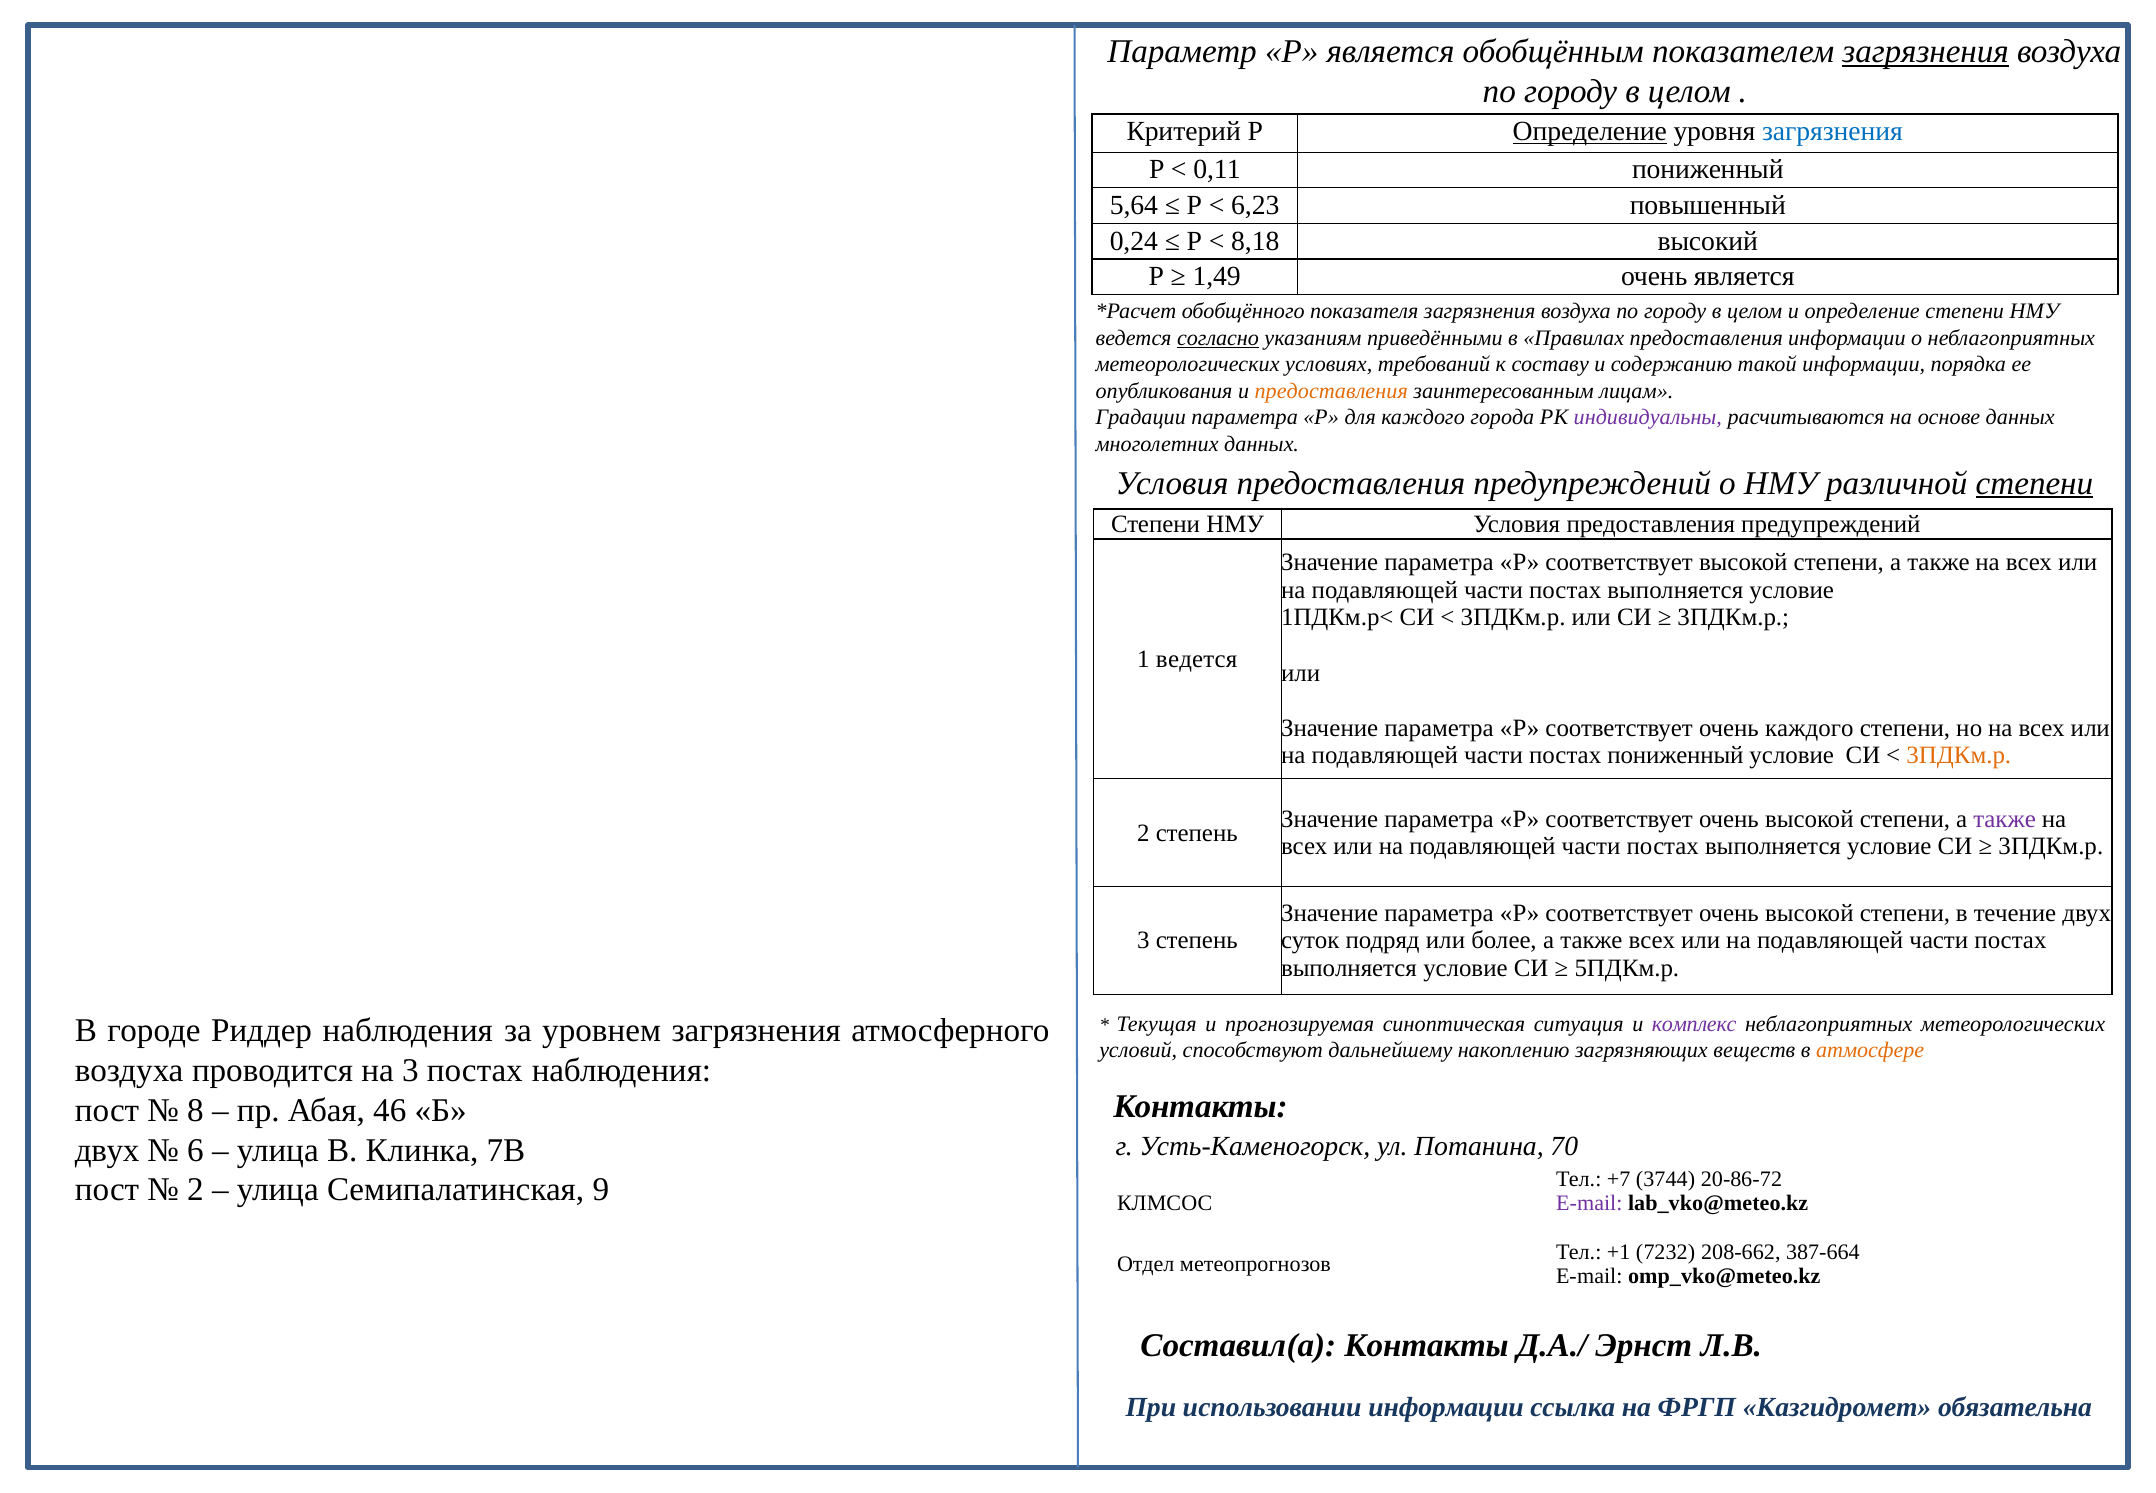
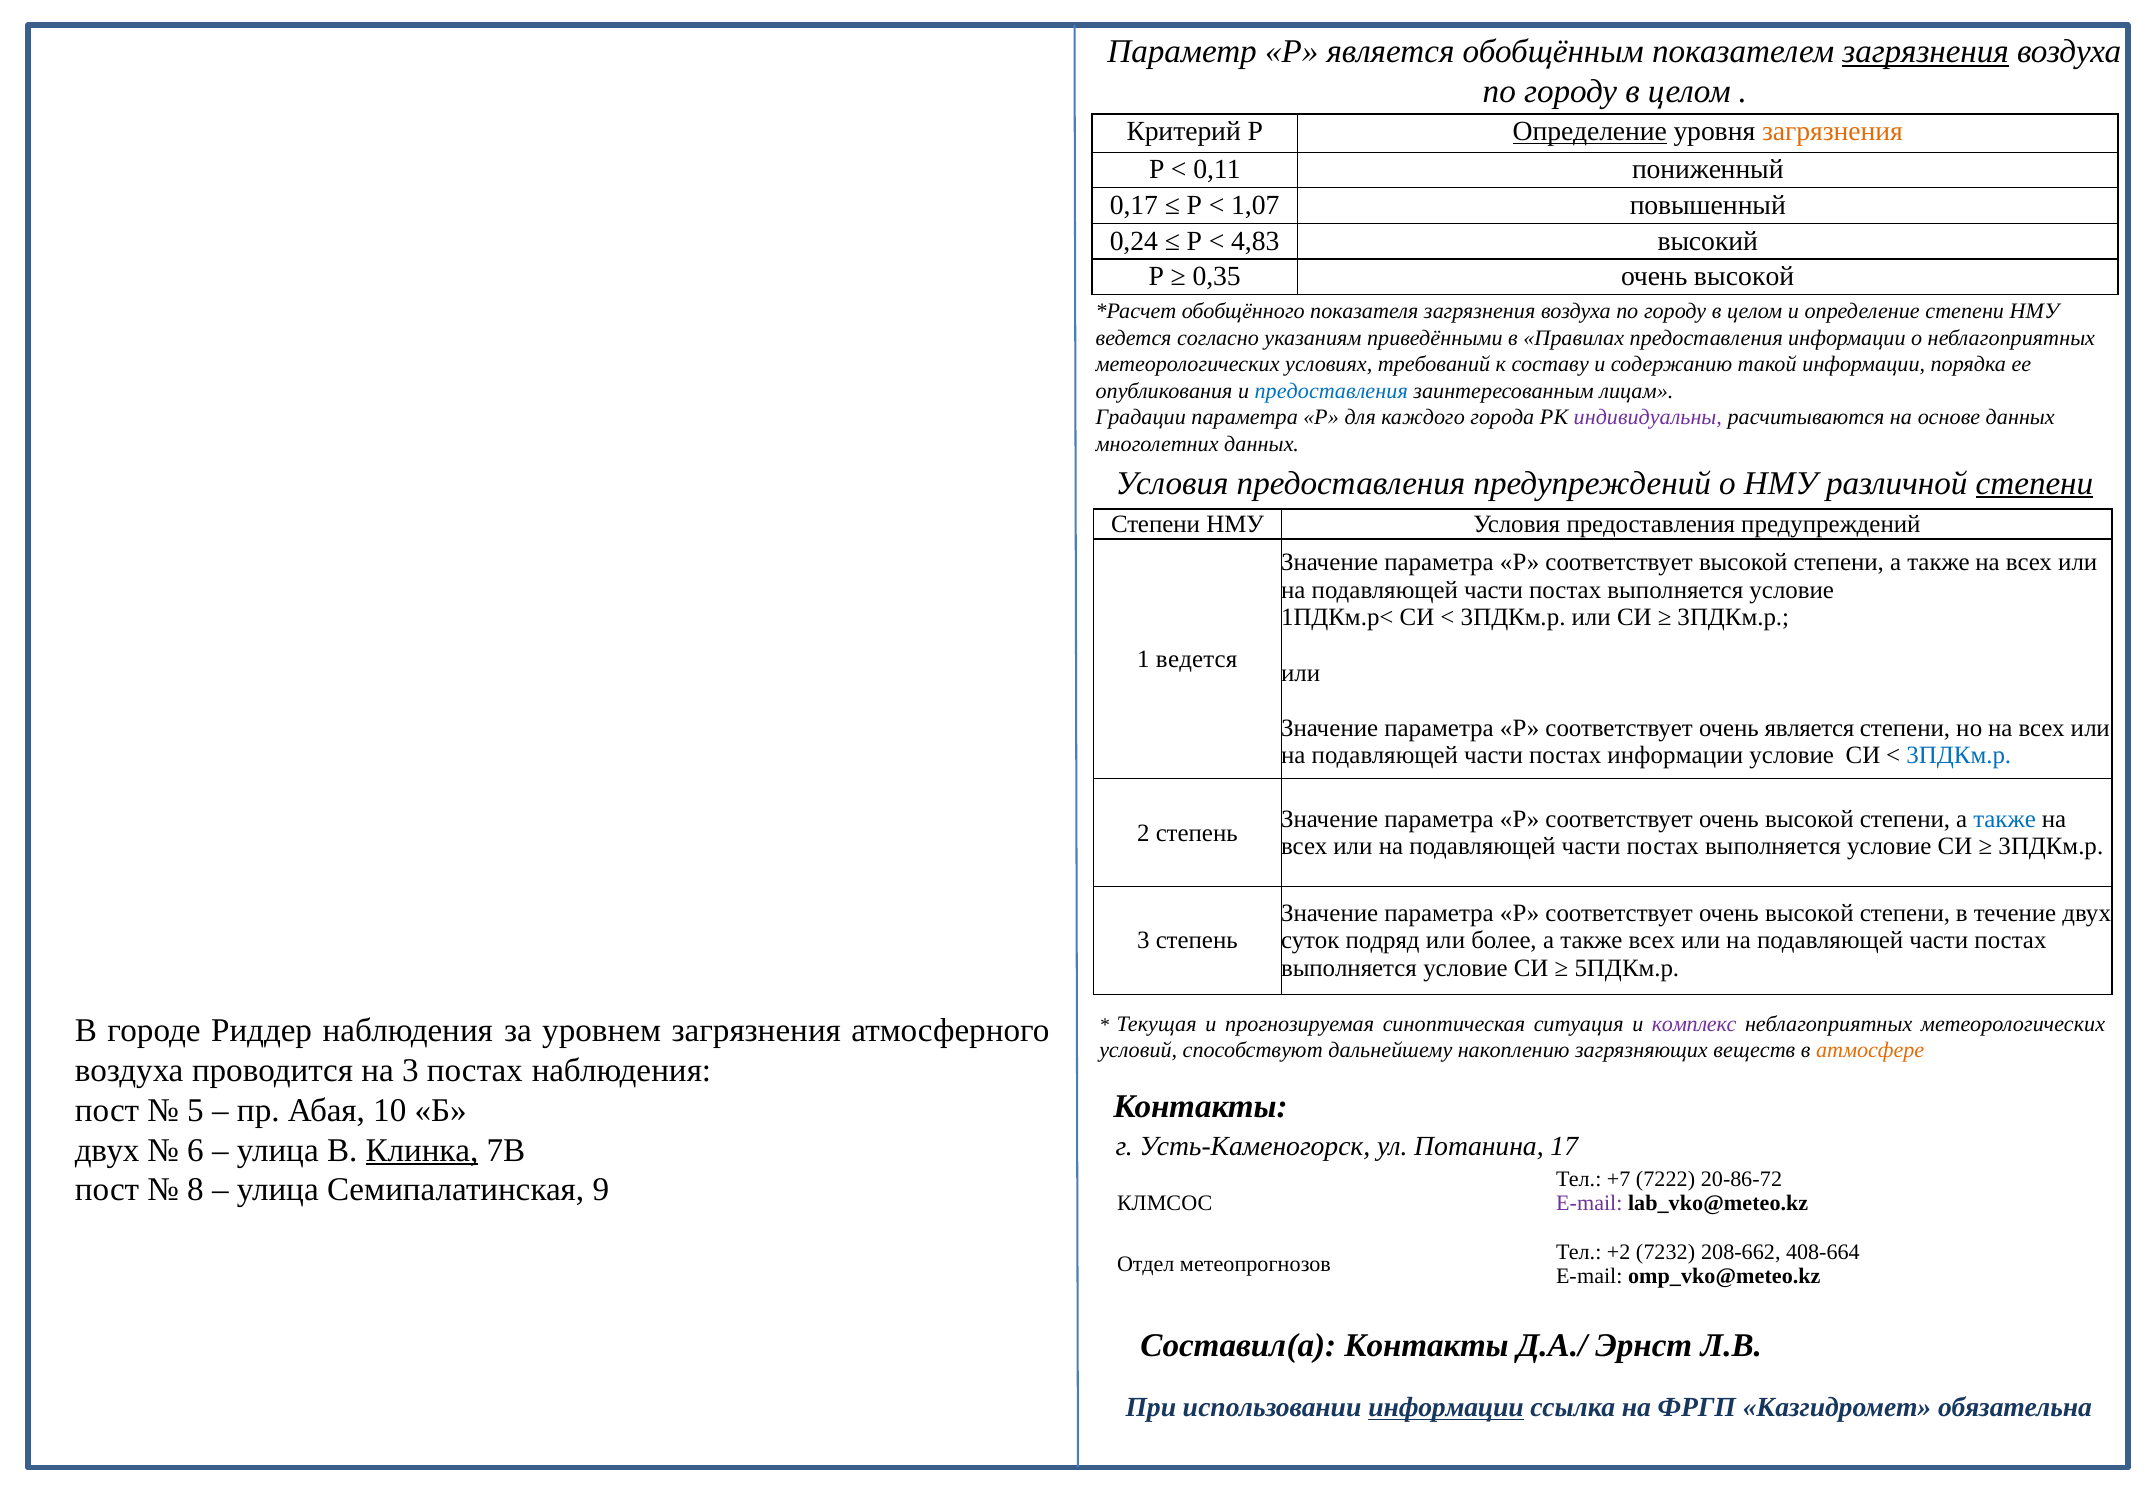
загрязнения at (1832, 132) colour: blue -> orange
5,64: 5,64 -> 0,17
6,23: 6,23 -> 1,07
8,18: 8,18 -> 4,83
1,49: 1,49 -> 0,35
является at (1744, 276): является -> высокой
согласно underline: present -> none
предоставления at (1331, 391) colour: orange -> blue
очень каждого: каждого -> является
постах пониженный: пониженный -> информации
3ПДКм.р at (1959, 755) colour: orange -> blue
также at (2005, 819) colour: purple -> blue
8: 8 -> 5
46: 46 -> 10
70: 70 -> 17
Клинка underline: none -> present
3744: 3744 -> 7222
2 at (195, 1190): 2 -> 8
+1: +1 -> +2
387-664: 387-664 -> 408-664
информации at (1446, 1407) underline: none -> present
